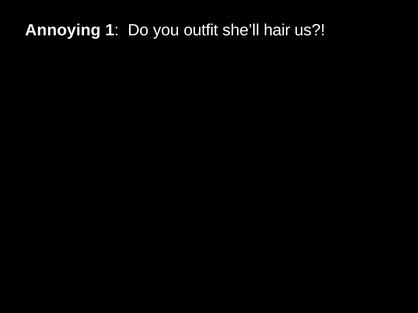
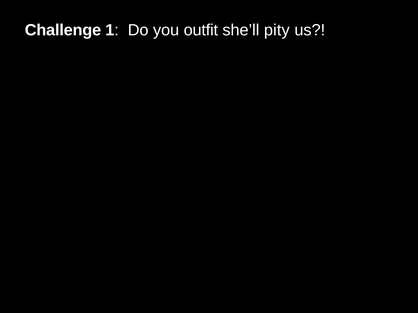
Annoying: Annoying -> Challenge
hair: hair -> pity
